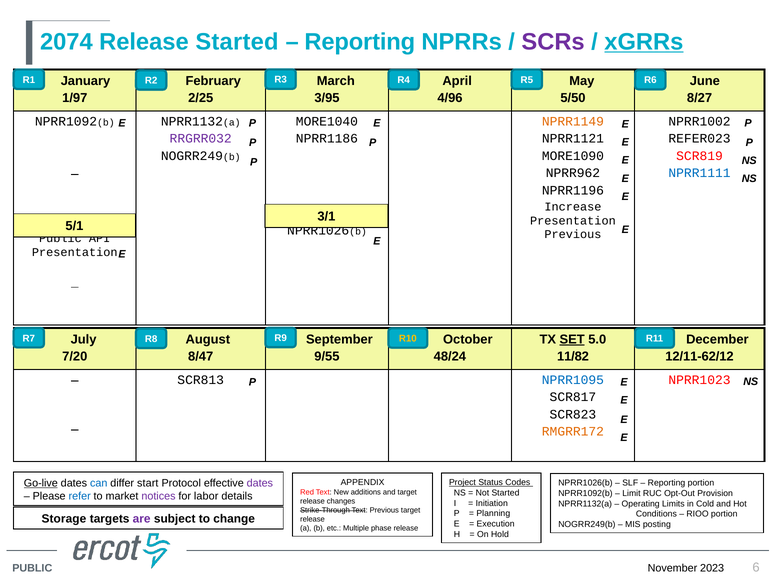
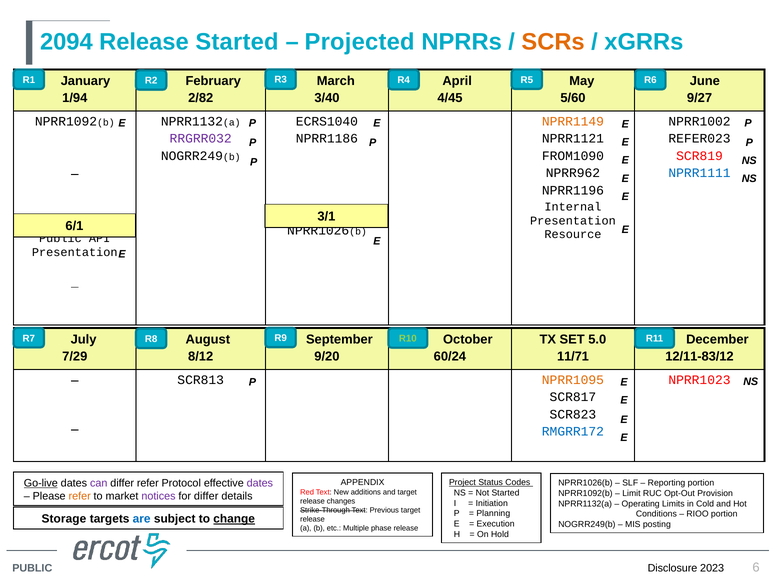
2074: 2074 -> 2094
Reporting at (360, 42): Reporting -> Projected
SCRs colour: purple -> orange
xGRRs underline: present -> none
1/97: 1/97 -> 1/94
2/25: 2/25 -> 2/82
3/95: 3/95 -> 3/40
4/96: 4/96 -> 4/45
5/50: 5/50 -> 5/60
8/27: 8/27 -> 9/27
MORE1040: MORE1040 -> ECRS1040
MORE1090: MORE1090 -> FROM1090
Increase: Increase -> Internal
5/1: 5/1 -> 6/1
Previous at (573, 234): Previous -> Resource
SET underline: present -> none
R10 colour: yellow -> light green
7/20: 7/20 -> 7/29
8/47: 8/47 -> 8/12
9/55: 9/55 -> 9/20
48/24: 48/24 -> 60/24
11/82: 11/82 -> 11/71
12/11-62/12: 12/11-62/12 -> 12/11-83/12
NPRR1095 colour: blue -> orange
RMGRR172 colour: orange -> blue
can colour: blue -> purple
differ start: start -> refer
refer at (80, 496) colour: blue -> orange
for labor: labor -> differ
are colour: purple -> blue
change underline: none -> present
November: November -> Disclosure
